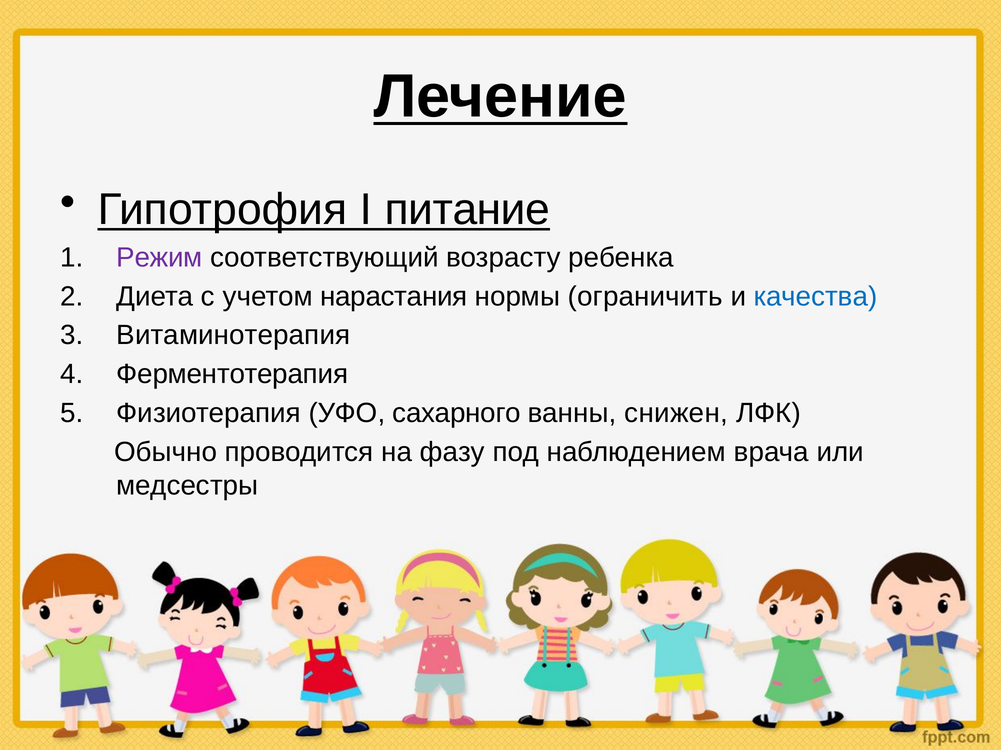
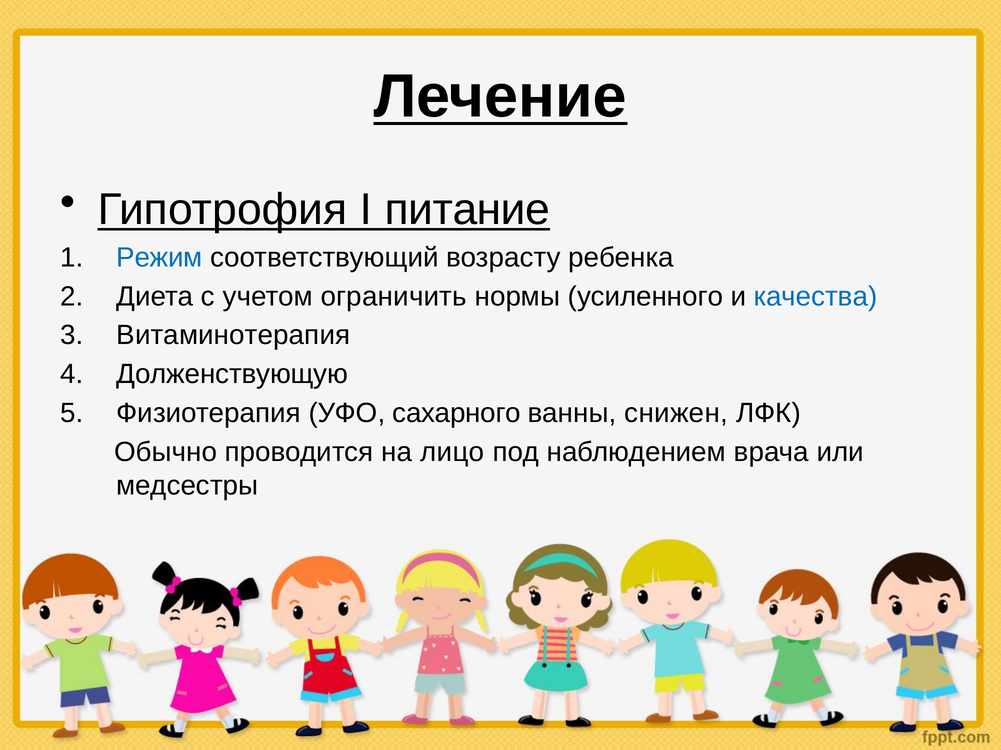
Режим colour: purple -> blue
нарастания: нарастания -> ограничить
ограничить: ограничить -> усиленного
Ферментотерапия: Ферментотерапия -> Долженствующую
фазу: фазу -> лицо
